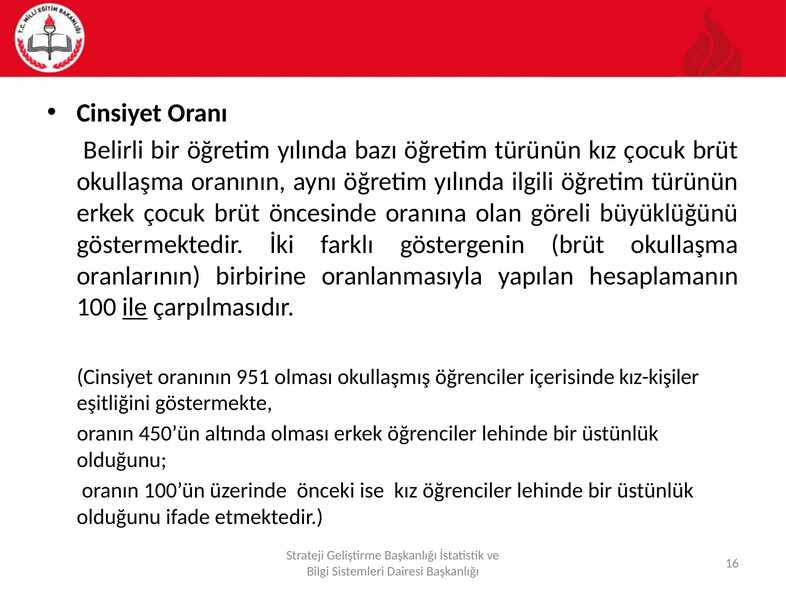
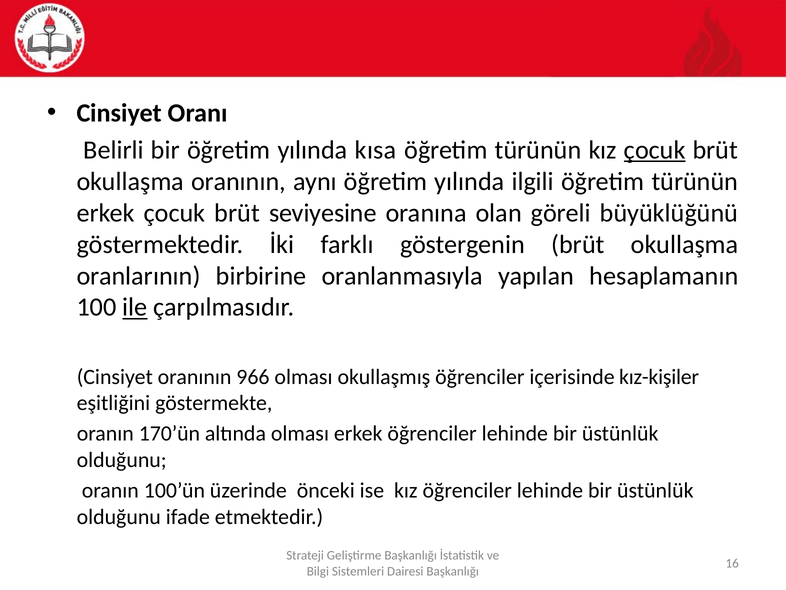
bazı: bazı -> kısa
çocuk at (655, 150) underline: none -> present
öncesinde: öncesinde -> seviyesine
951: 951 -> 966
450’ün: 450’ün -> 170’ün
